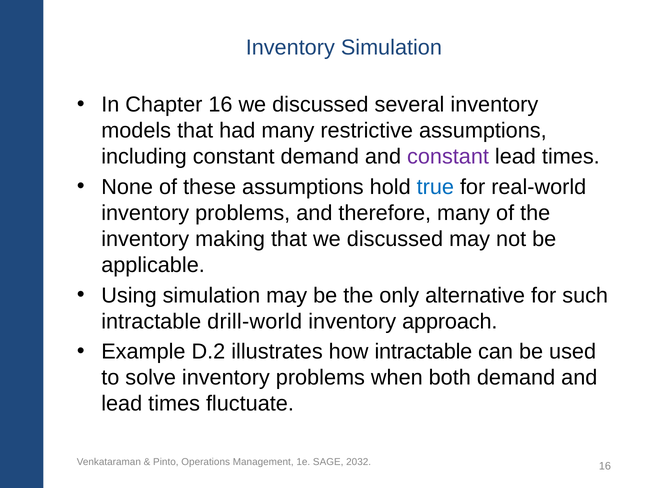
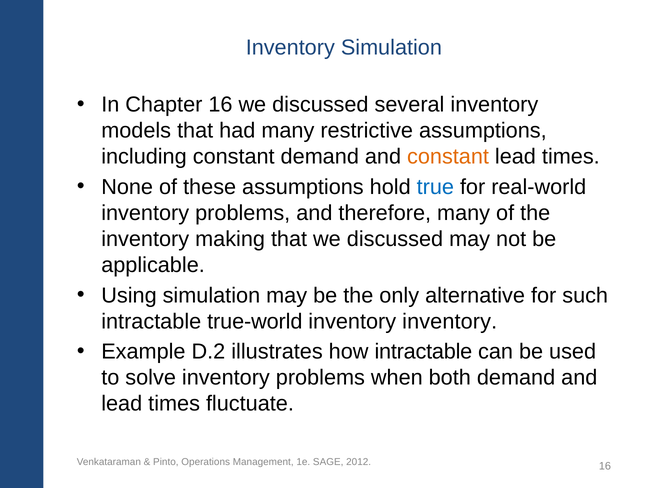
constant at (448, 156) colour: purple -> orange
drill-world: drill-world -> true-world
inventory approach: approach -> inventory
2032: 2032 -> 2012
